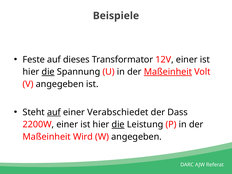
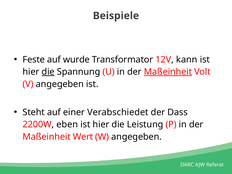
dieses: dieses -> wurde
12V einer: einer -> kann
auf at (54, 112) underline: present -> none
2200W einer: einer -> eben
die at (118, 124) underline: present -> none
Wird: Wird -> Wert
